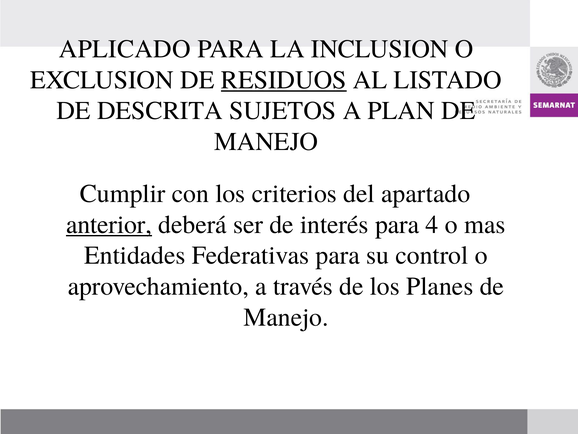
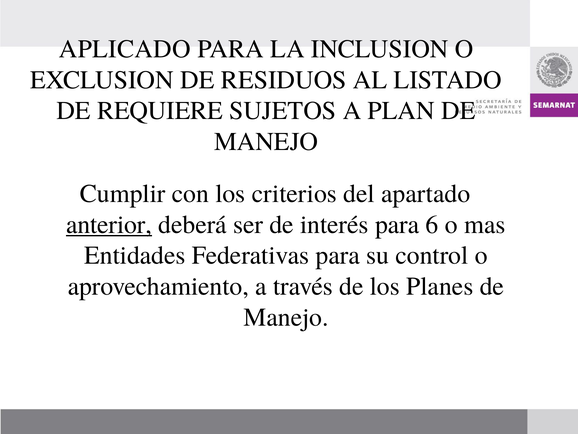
RESIDUOS underline: present -> none
DESCRITA: DESCRITA -> REQUIERE
4: 4 -> 6
